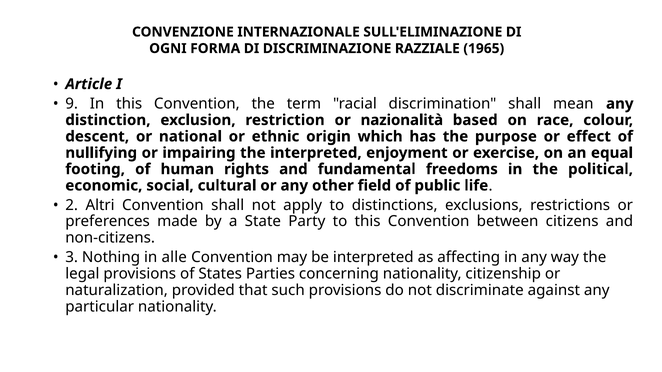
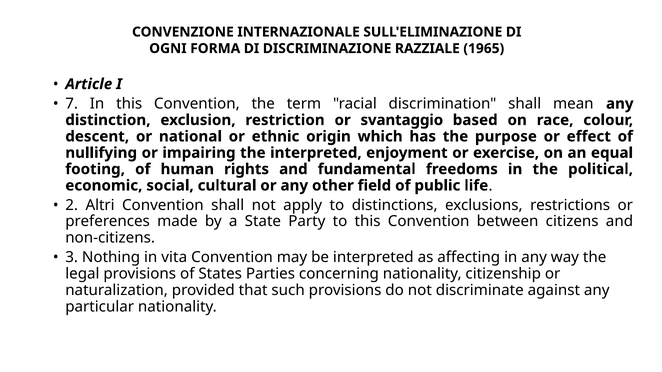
9: 9 -> 7
nazionalità: nazionalità -> svantaggio
alle: alle -> vita
